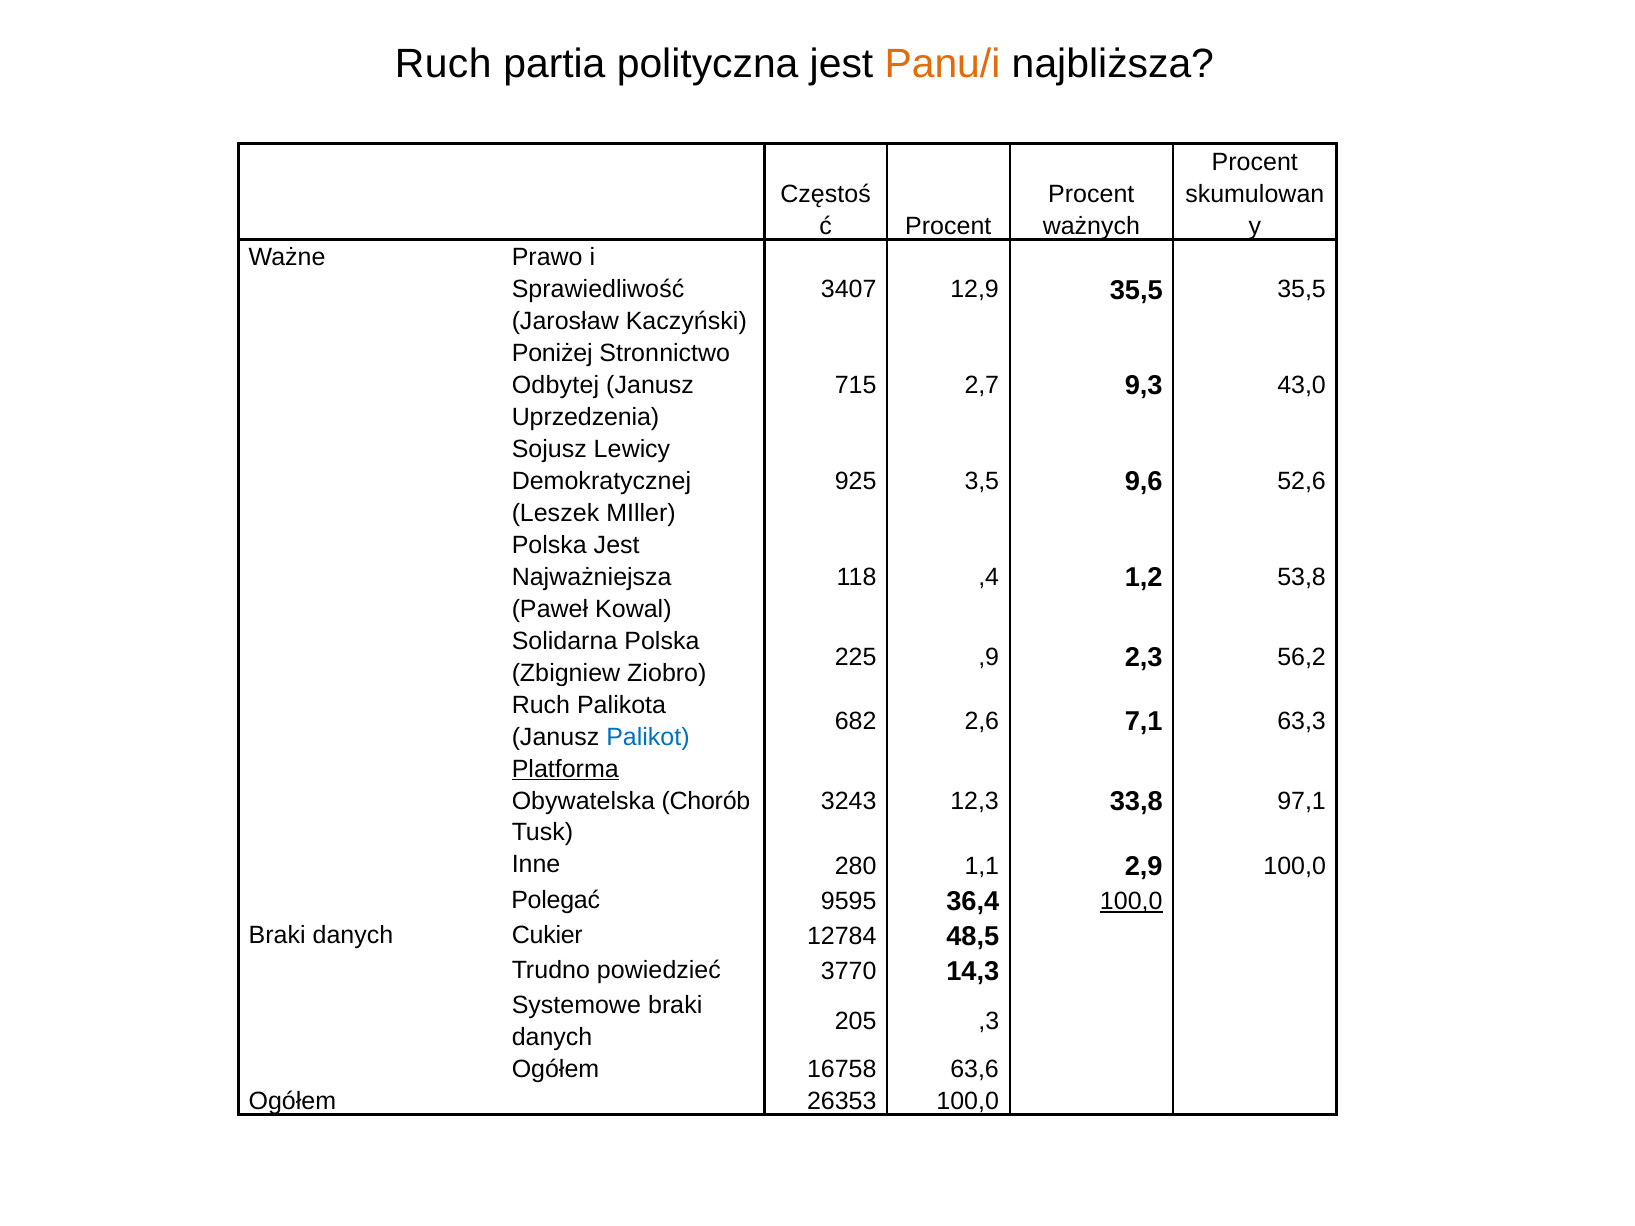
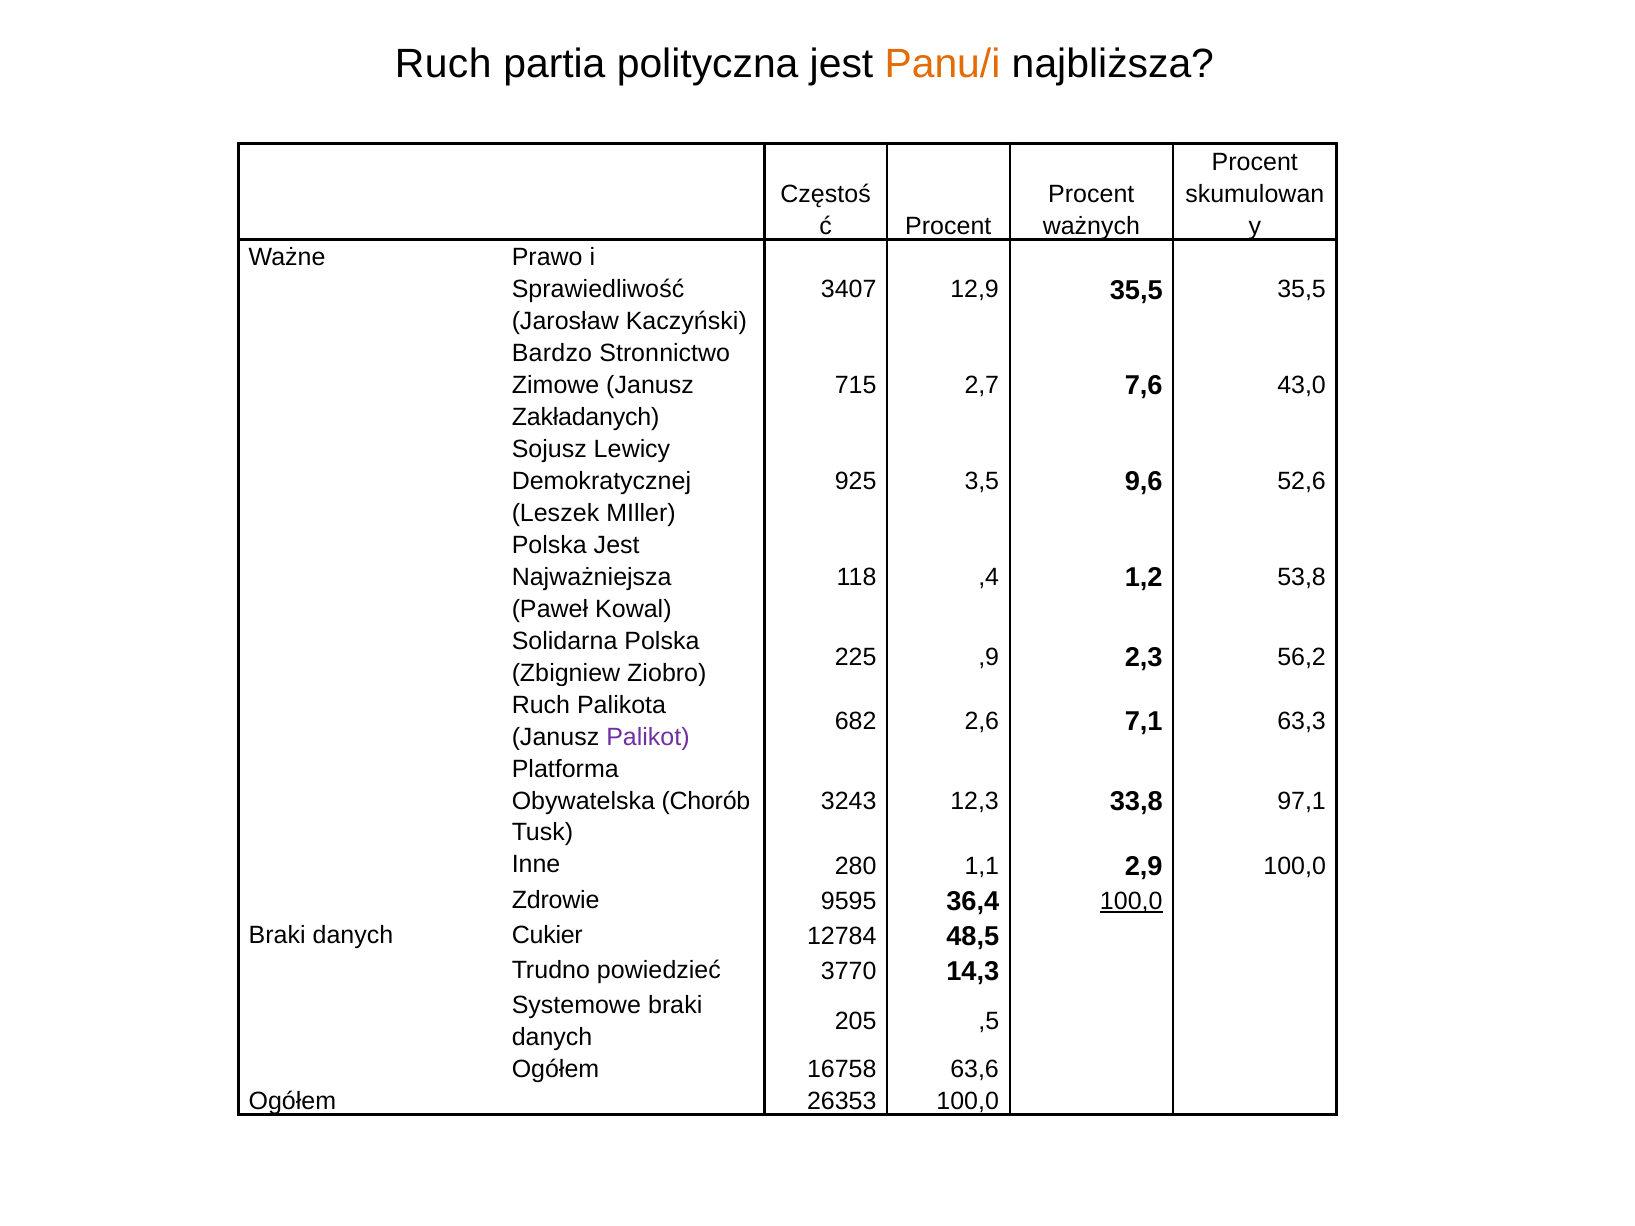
Poniżej: Poniżej -> Bardzo
Odbytej: Odbytej -> Zimowe
9,3: 9,3 -> 7,6
Uprzedzenia: Uprzedzenia -> Zakładanych
Palikot colour: blue -> purple
Platforma underline: present -> none
Polegać: Polegać -> Zdrowie
,3: ,3 -> ,5
